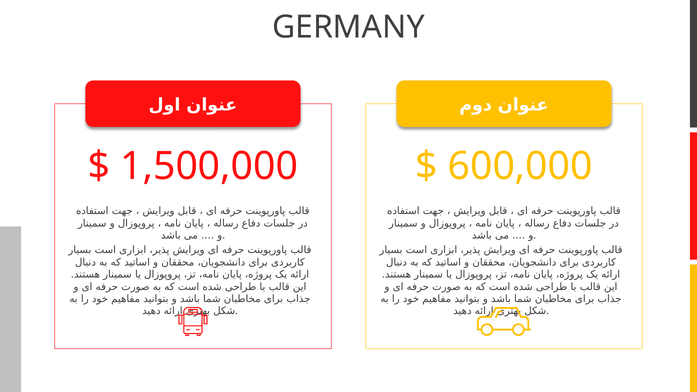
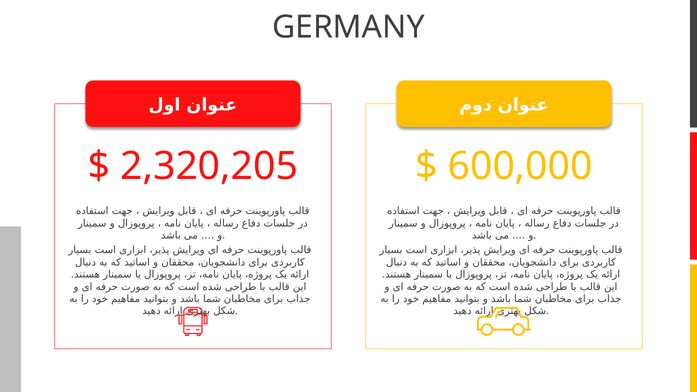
1,500,000: 1,500,000 -> 2,320,205
